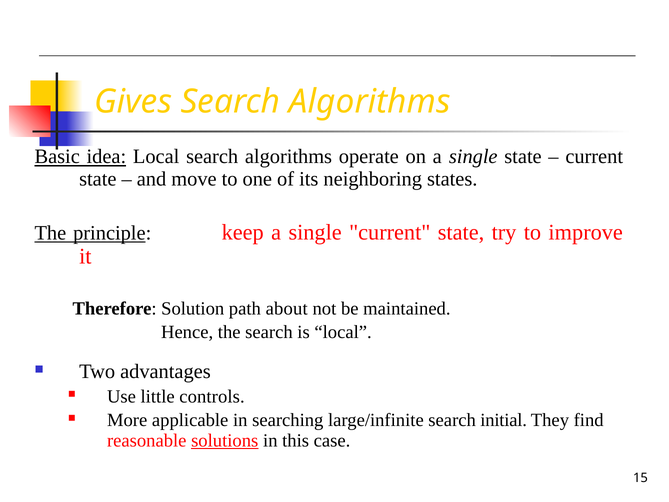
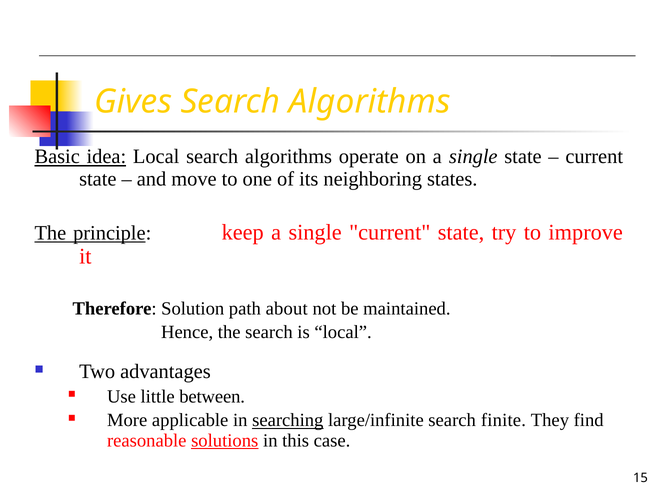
controls: controls -> between
searching underline: none -> present
initial: initial -> finite
